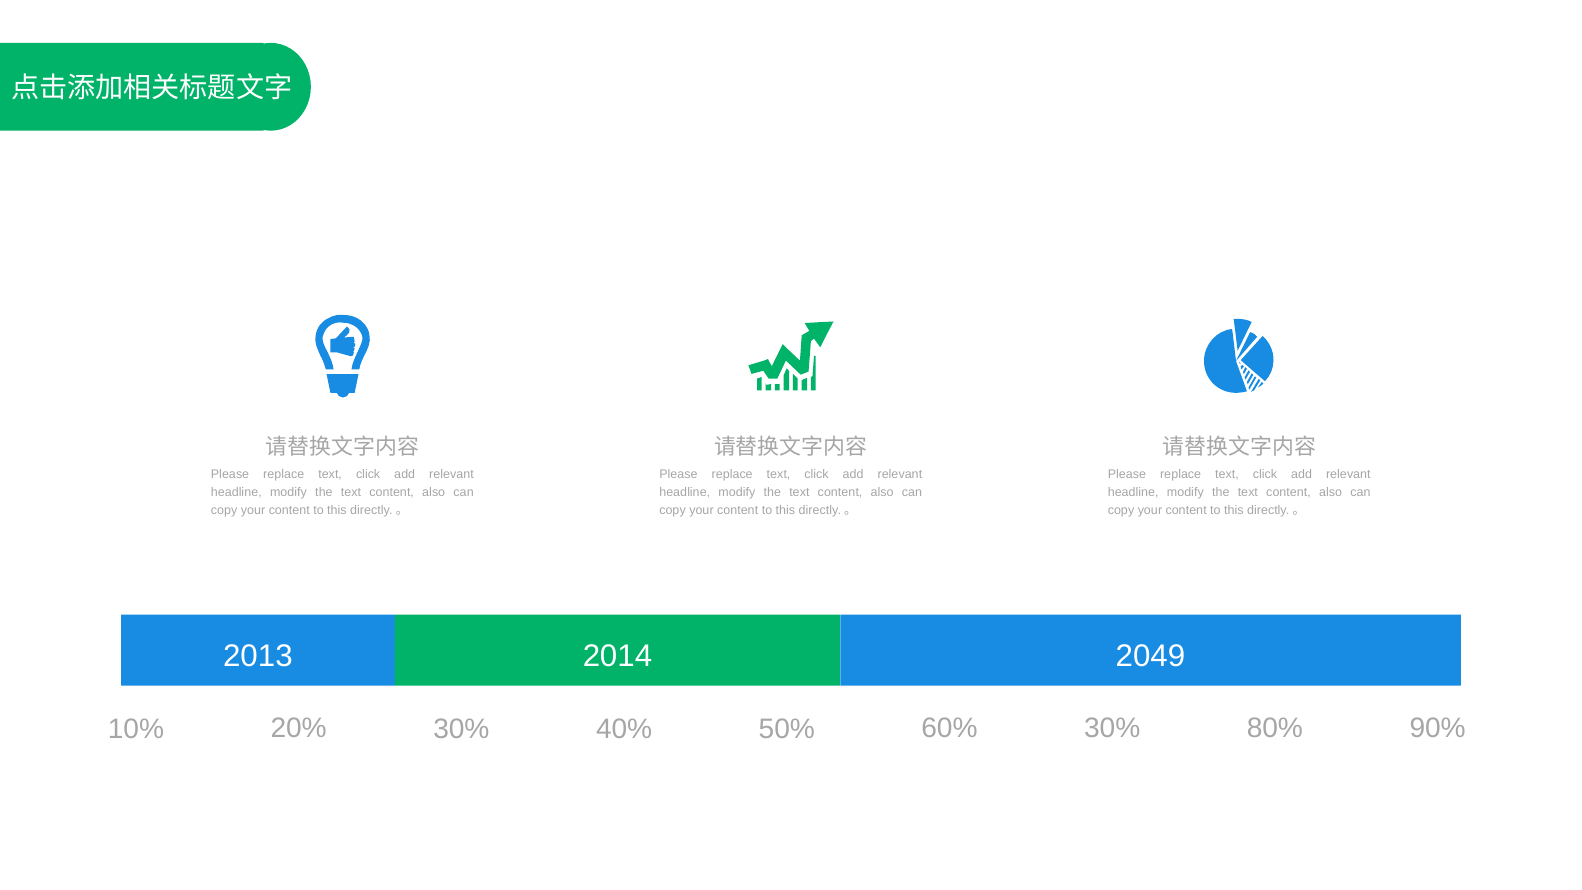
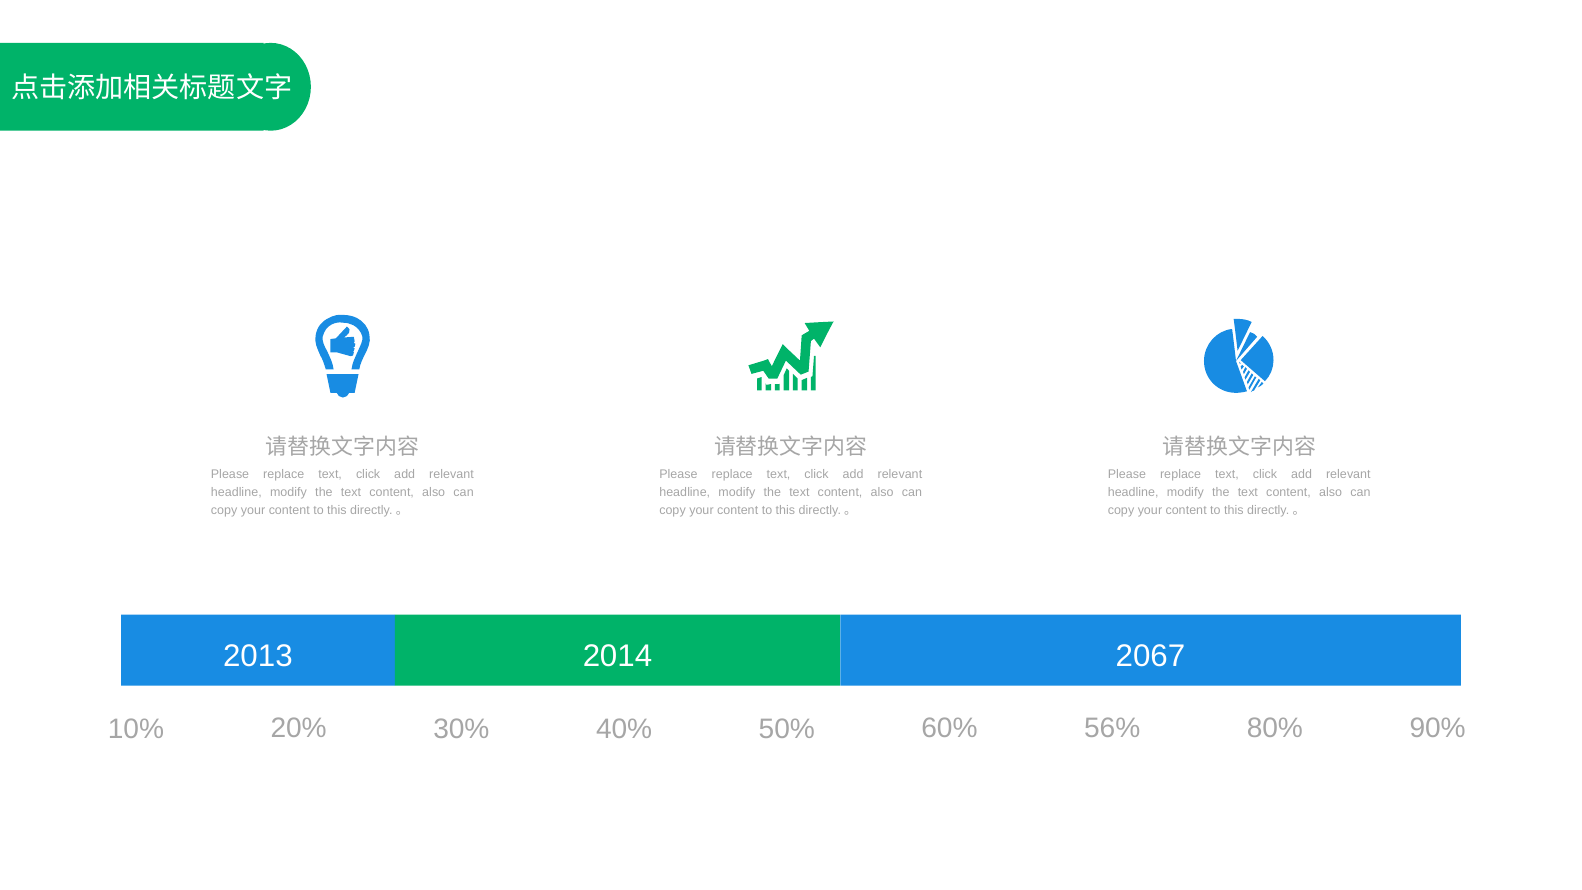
2049: 2049 -> 2067
60% 30%: 30% -> 56%
